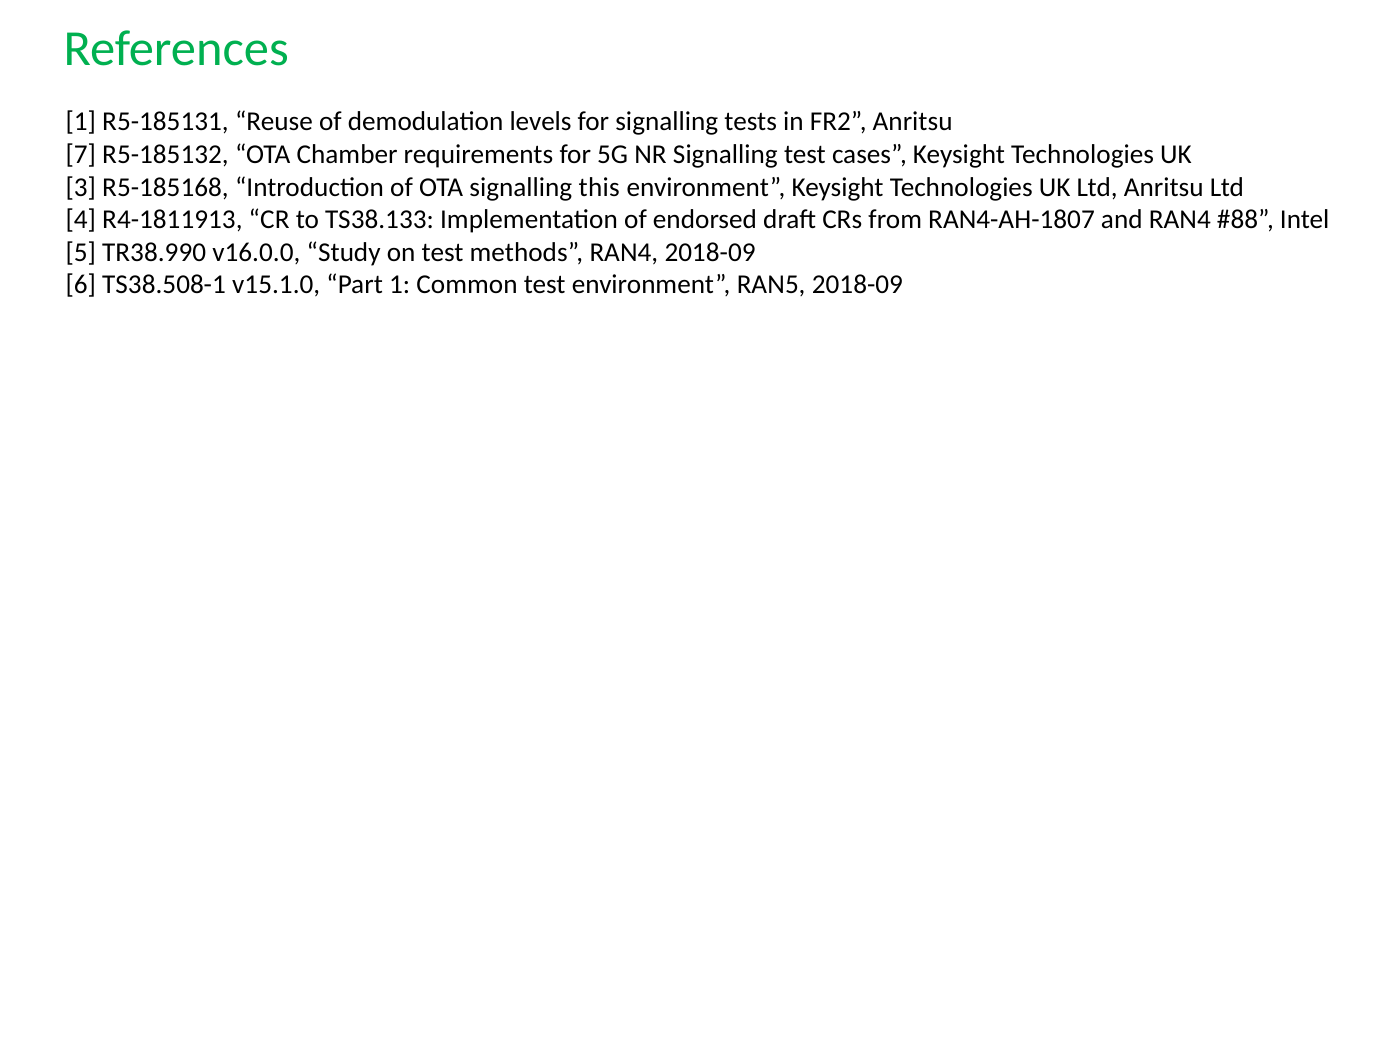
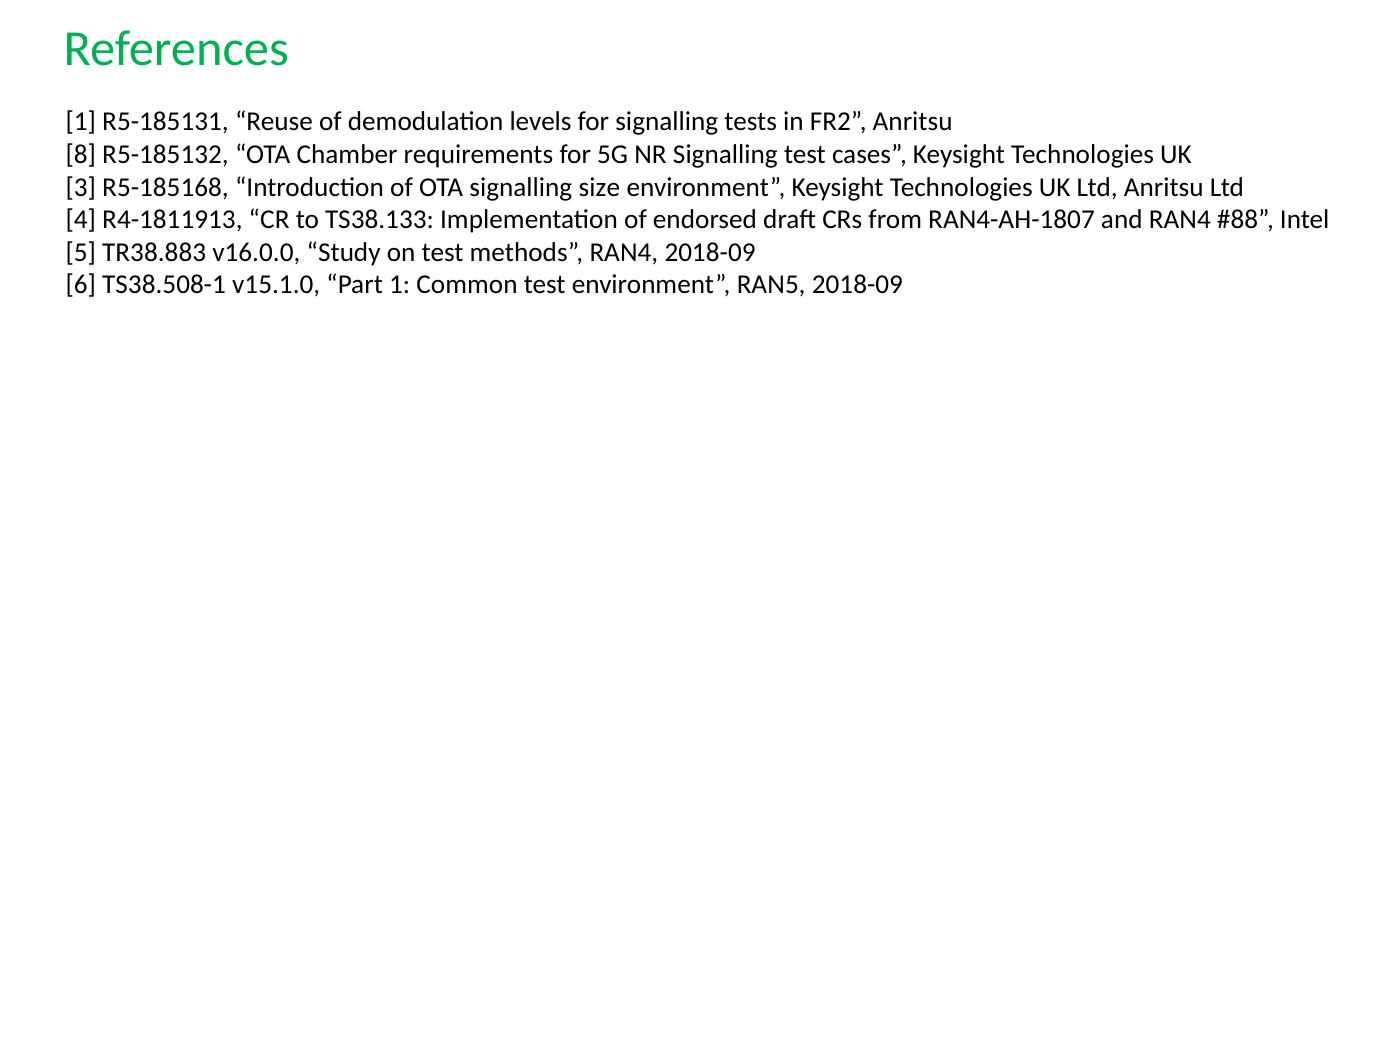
7: 7 -> 8
this: this -> size
TR38.990: TR38.990 -> TR38.883
